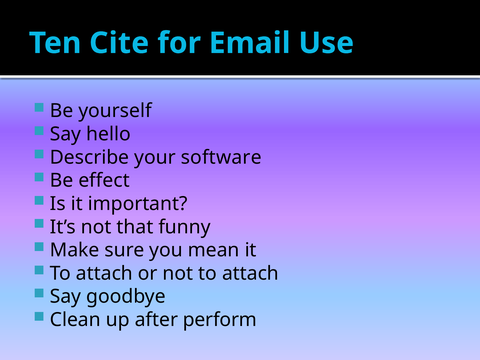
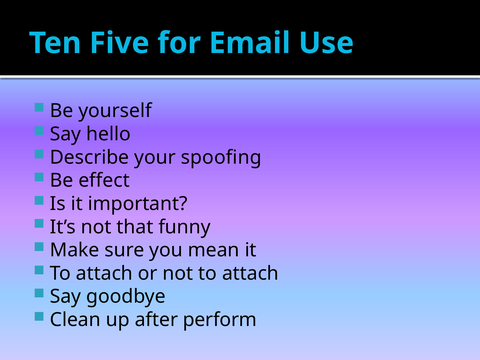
Cite: Cite -> Five
software: software -> spoofing
